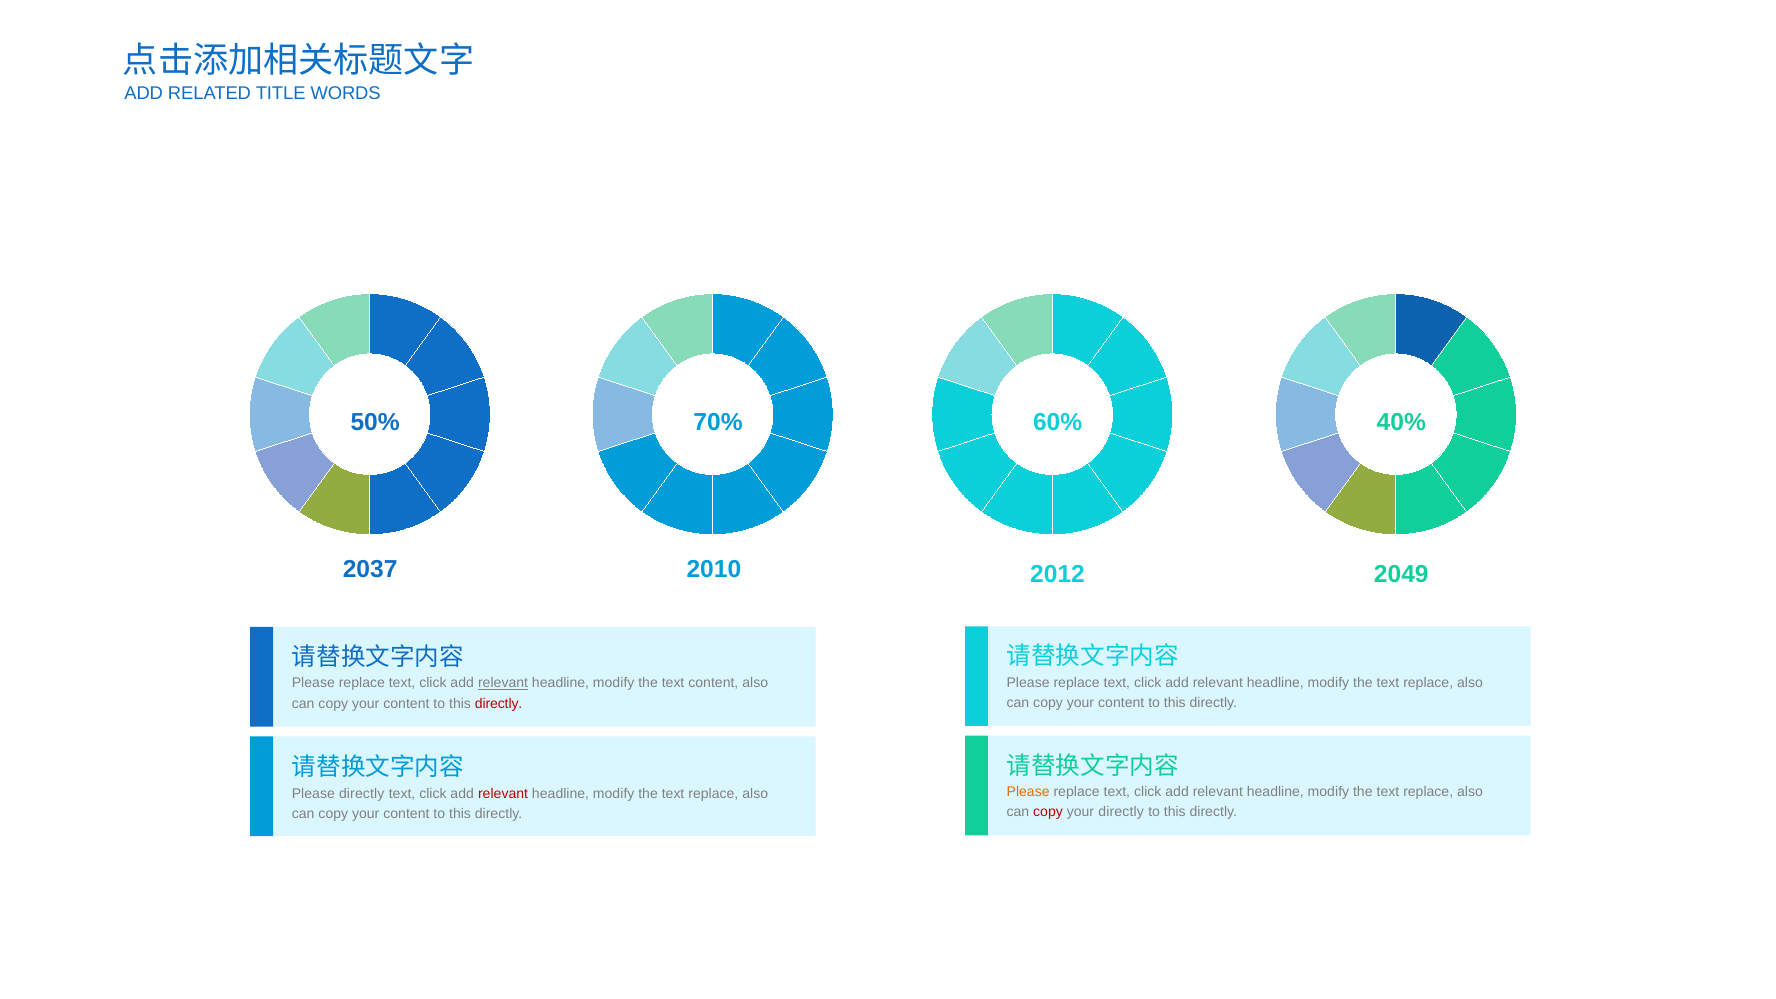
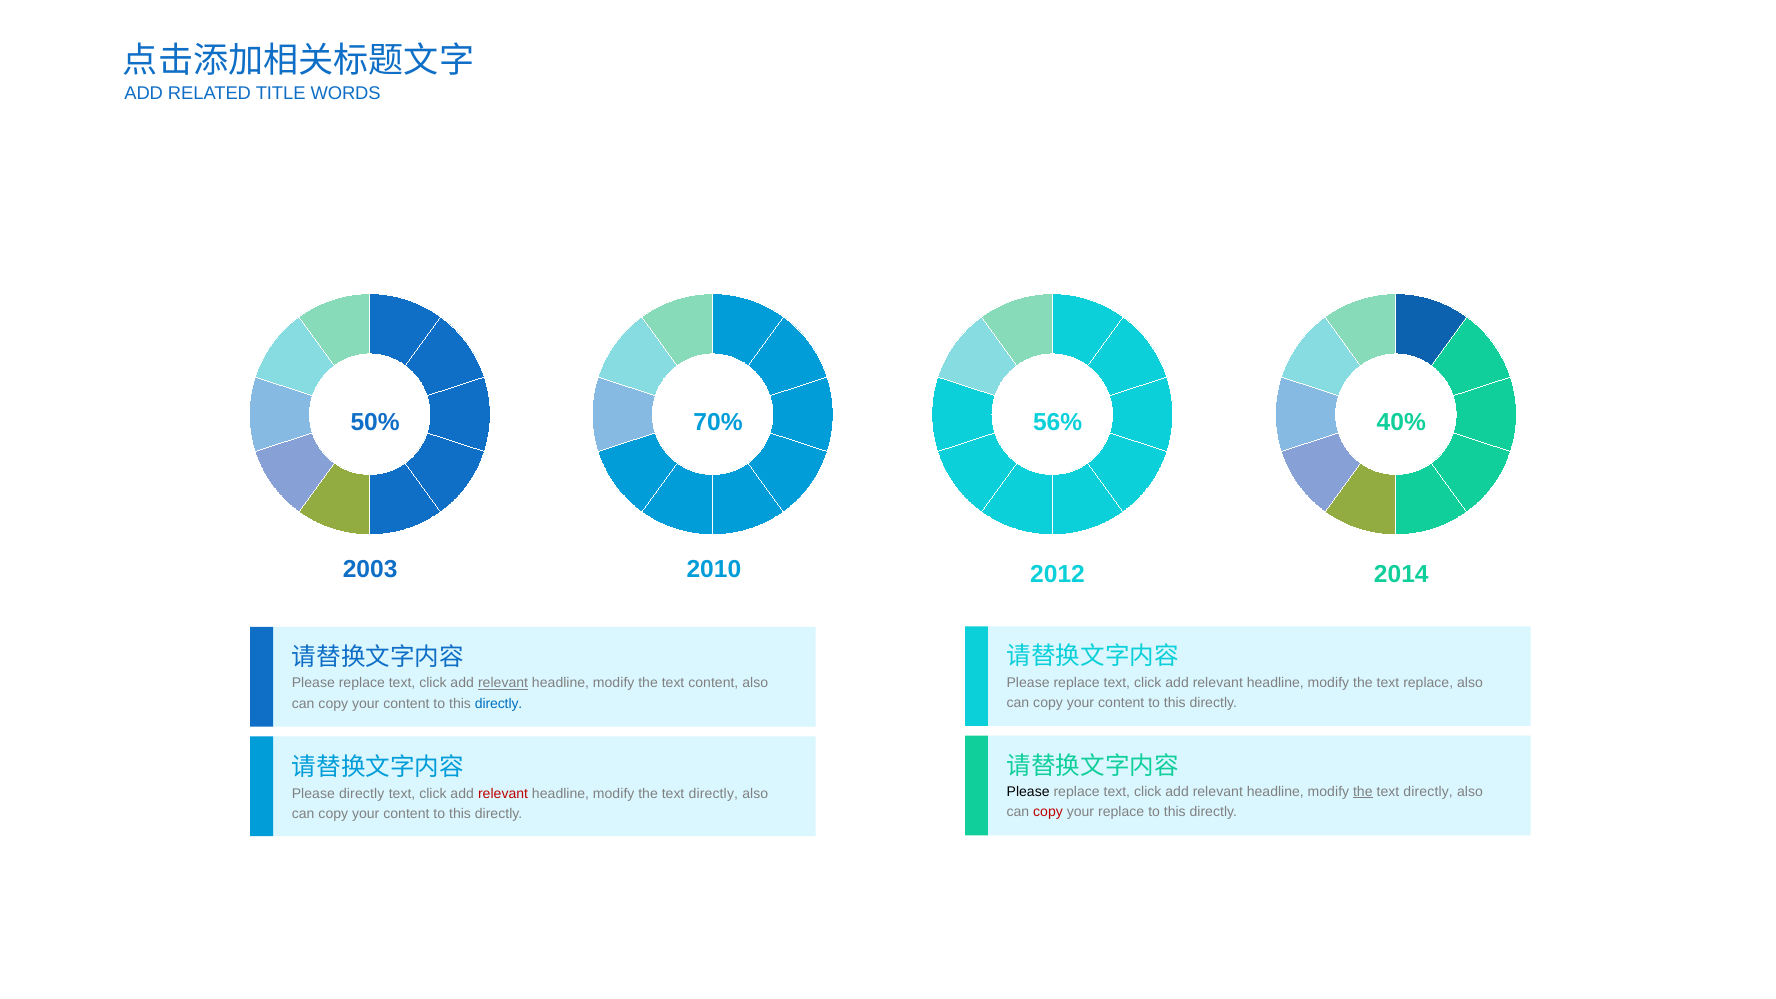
60%: 60% -> 56%
2037: 2037 -> 2003
2049: 2049 -> 2014
directly at (499, 703) colour: red -> blue
Please at (1028, 792) colour: orange -> black
the at (1363, 792) underline: none -> present
replace at (1428, 792): replace -> directly
replace at (713, 794): replace -> directly
your directly: directly -> replace
